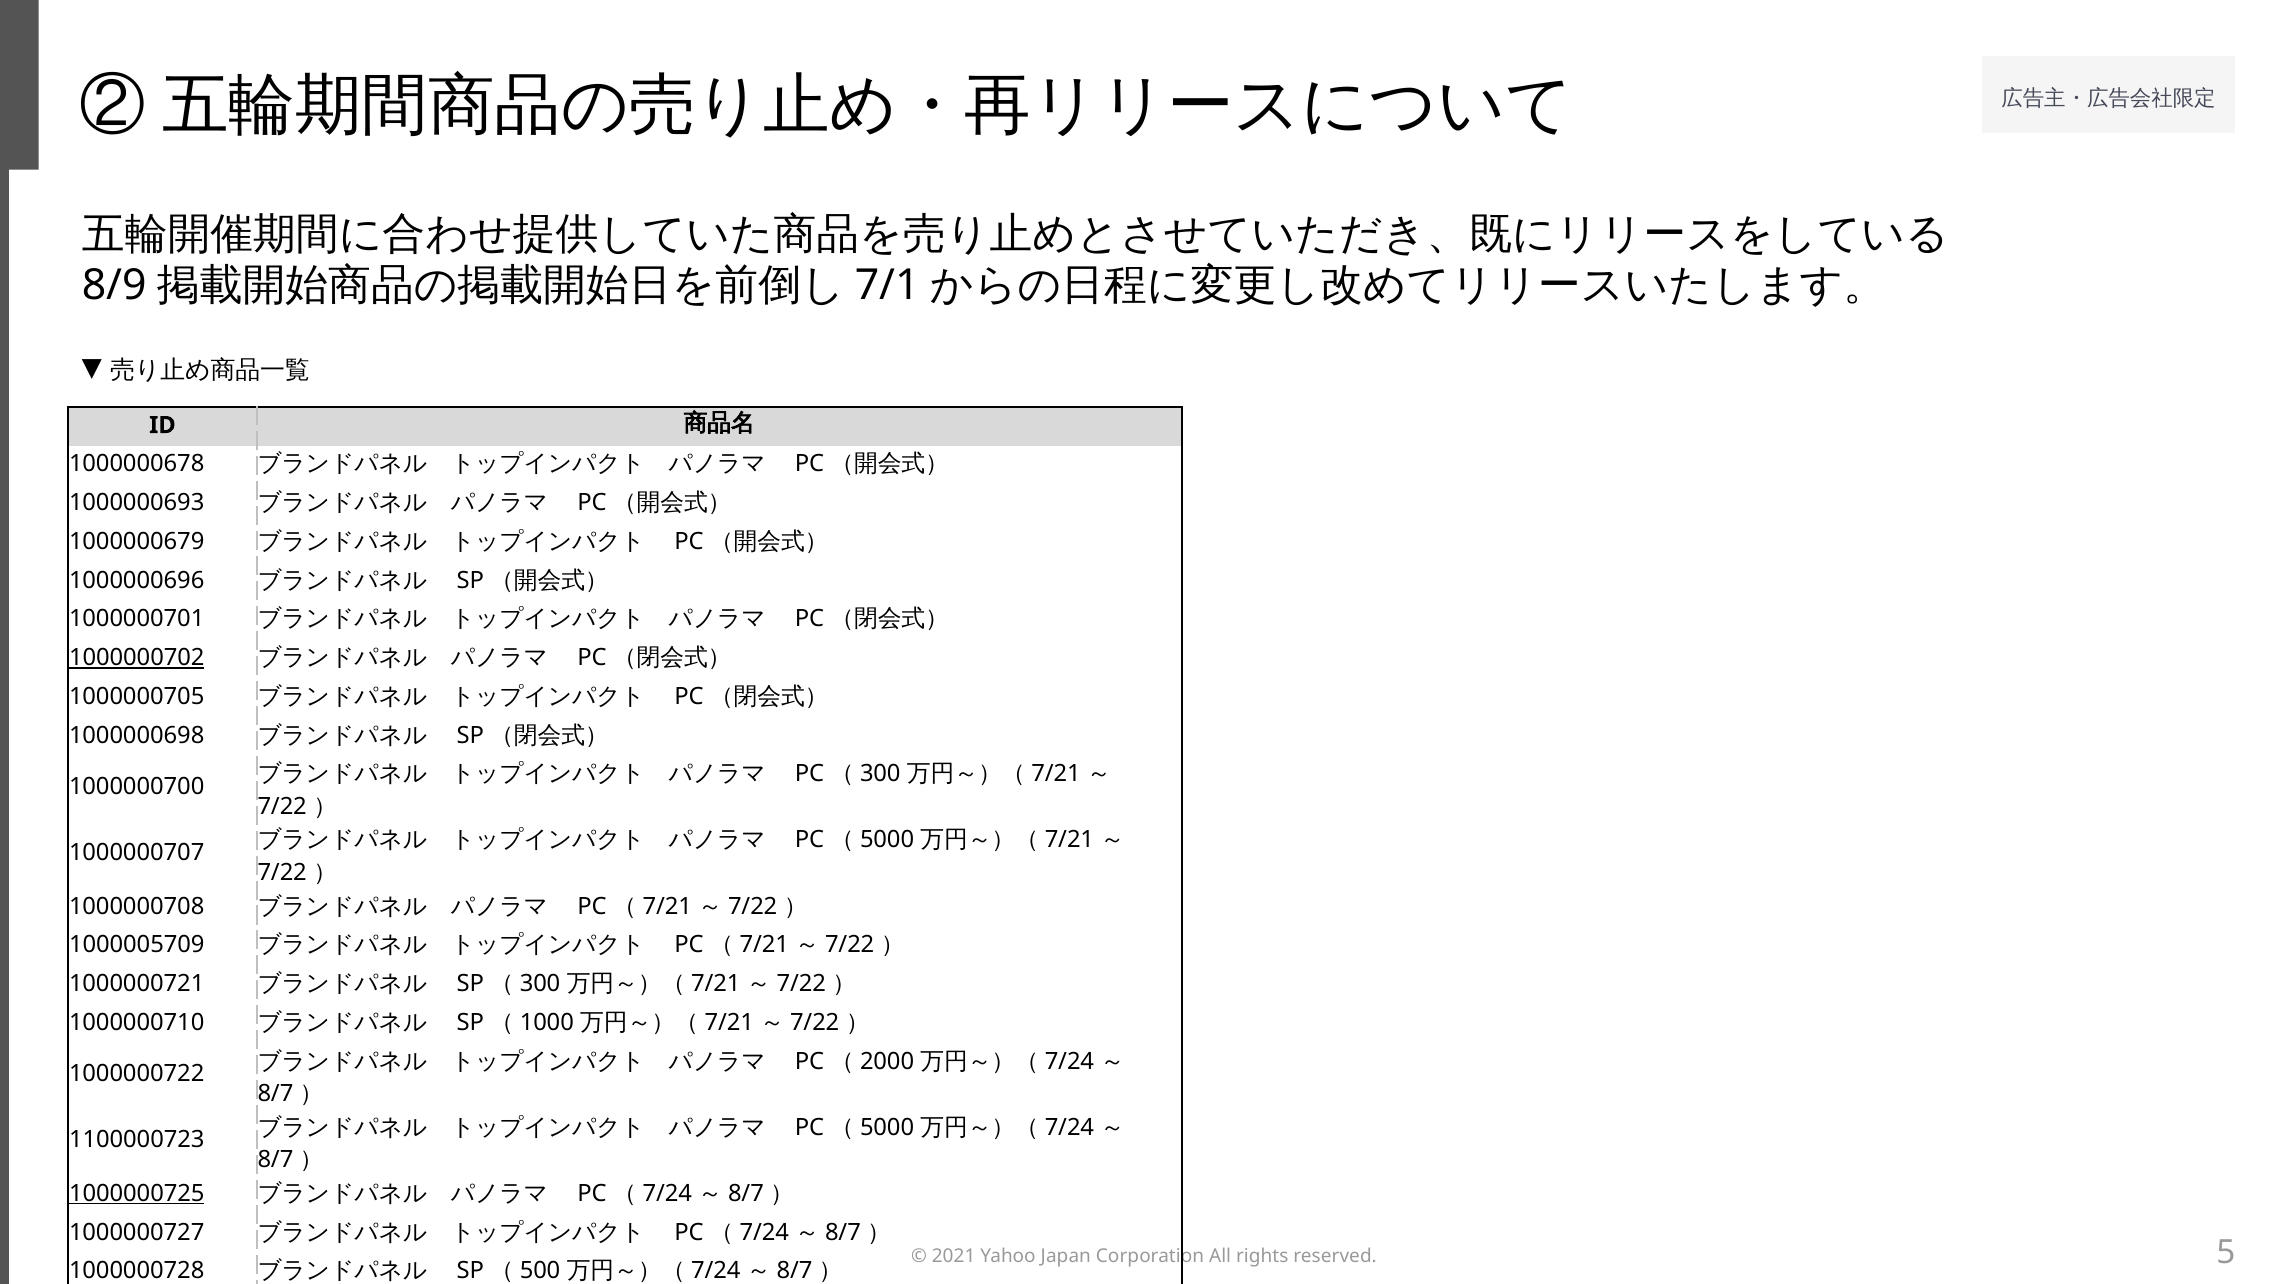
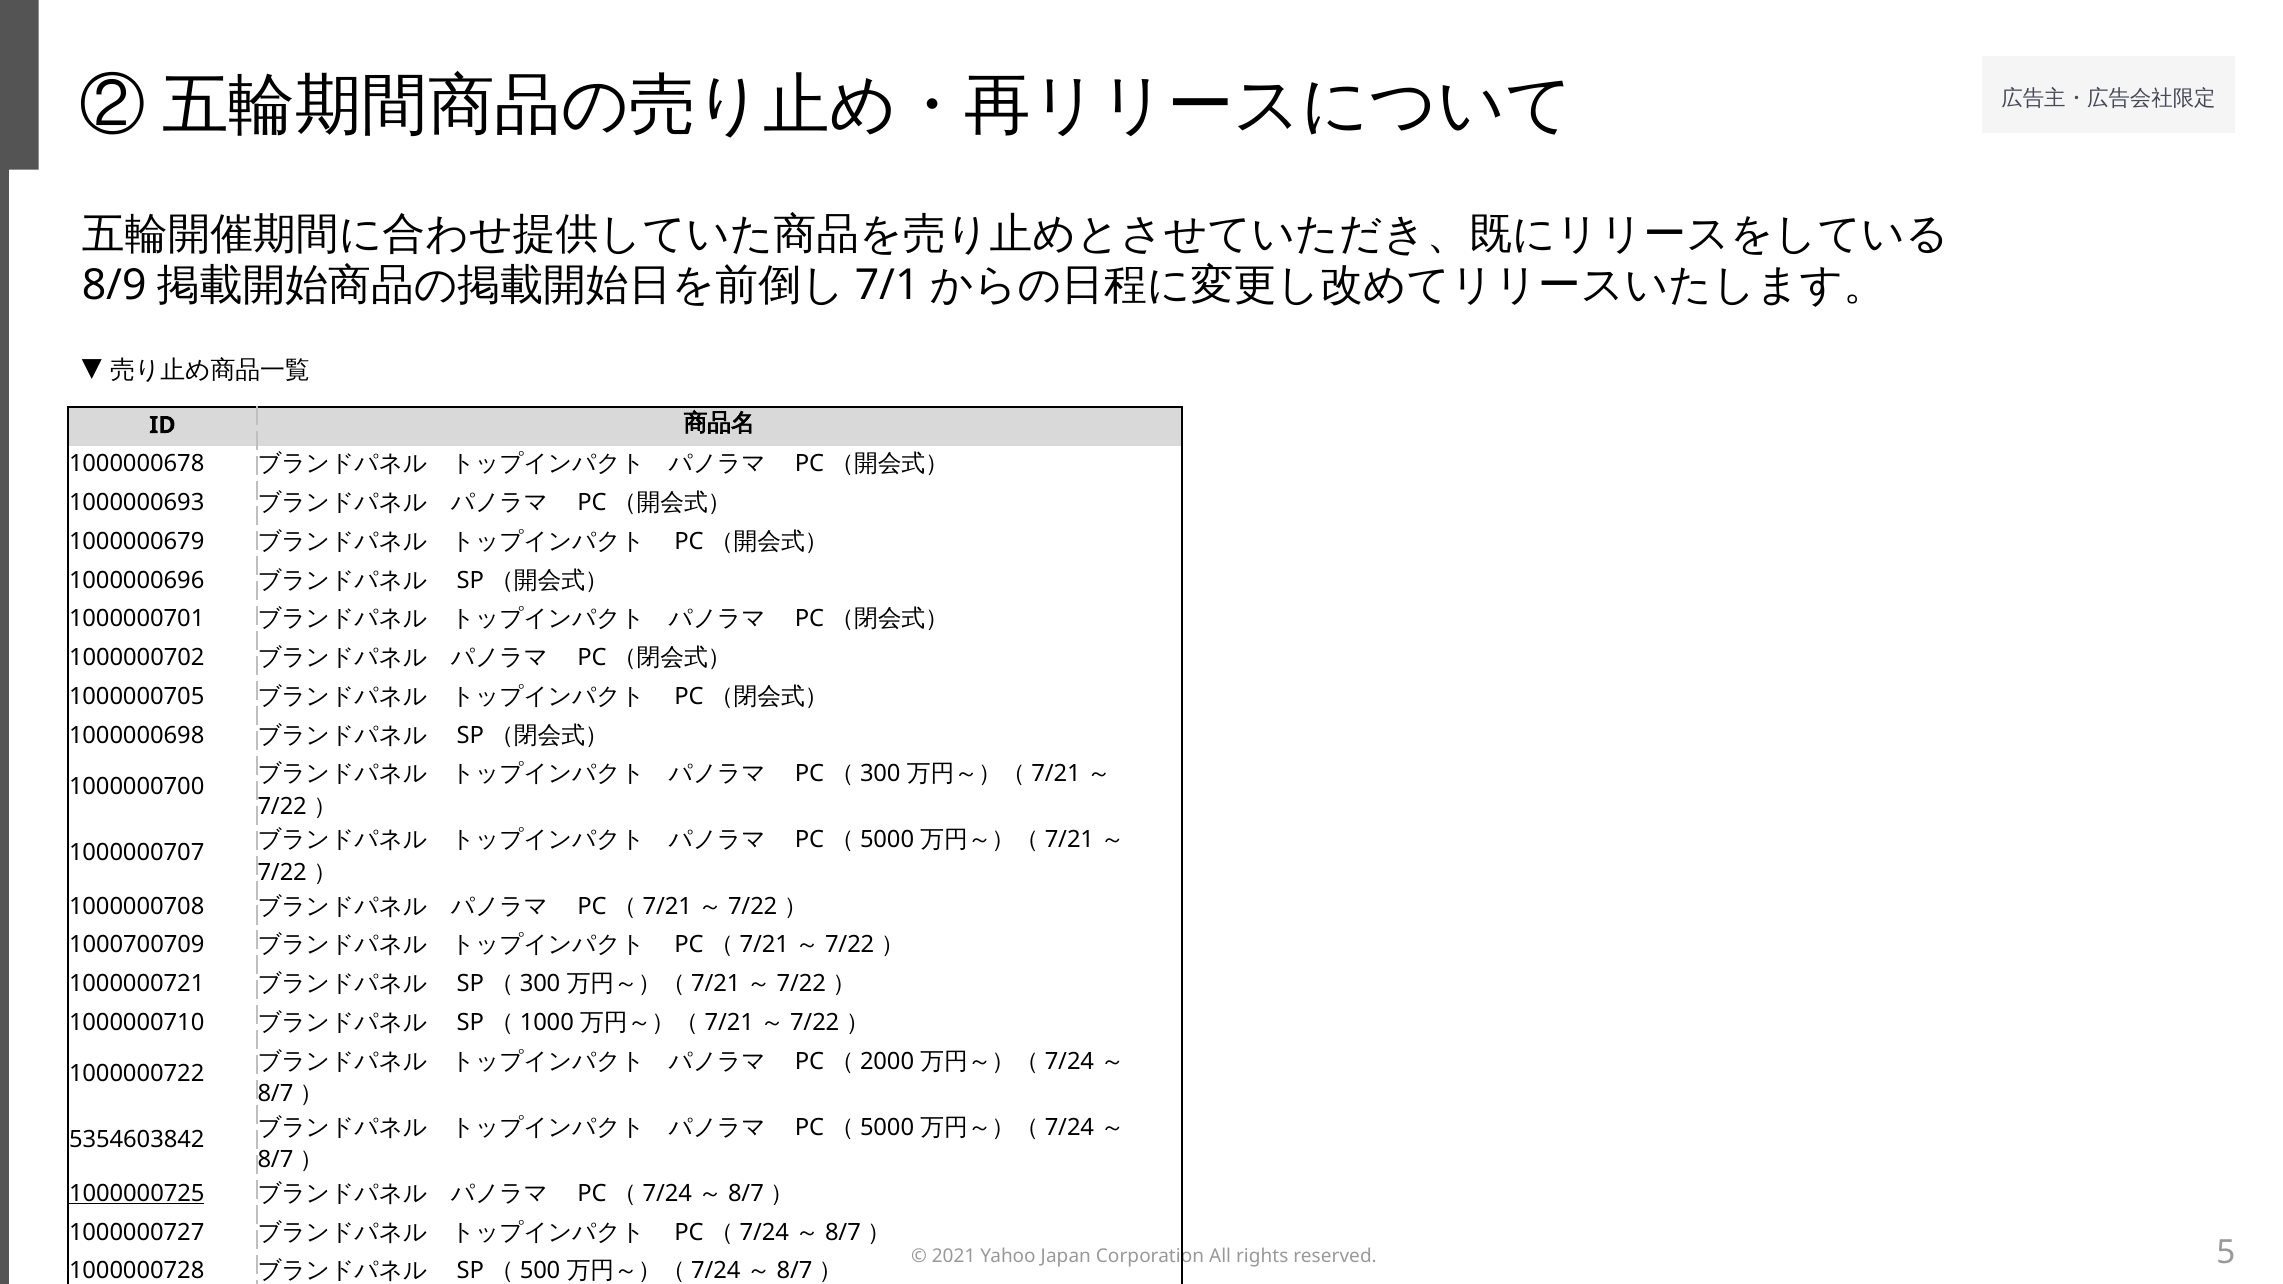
1000000702 underline: present -> none
1000005709: 1000005709 -> 1000700709
1100000723: 1100000723 -> 5354603842
